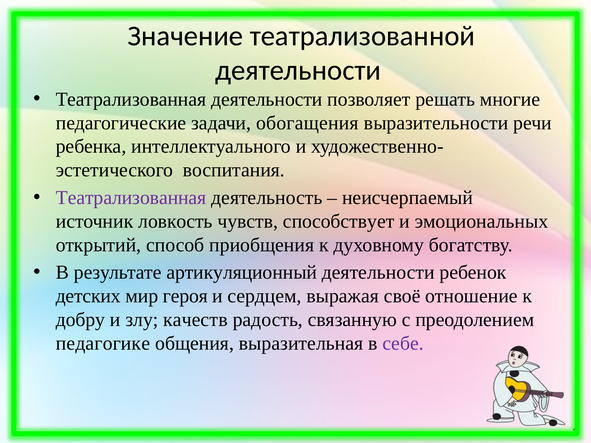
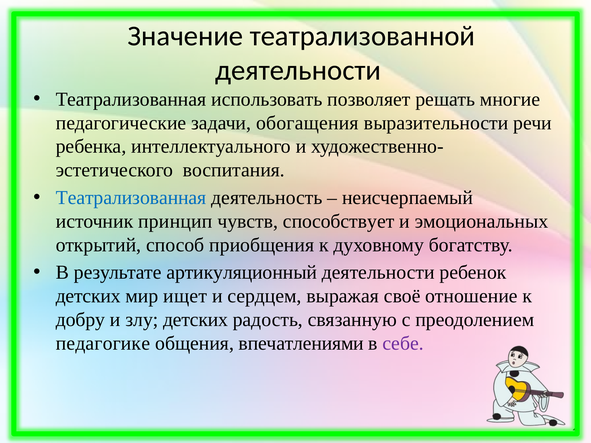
Театрализованная деятельности: деятельности -> использовать
Театрализованная at (131, 198) colour: purple -> blue
ловкость: ловкость -> принцип
героя: героя -> ищет
злу качеств: качеств -> детских
выразительная: выразительная -> впечатлениями
